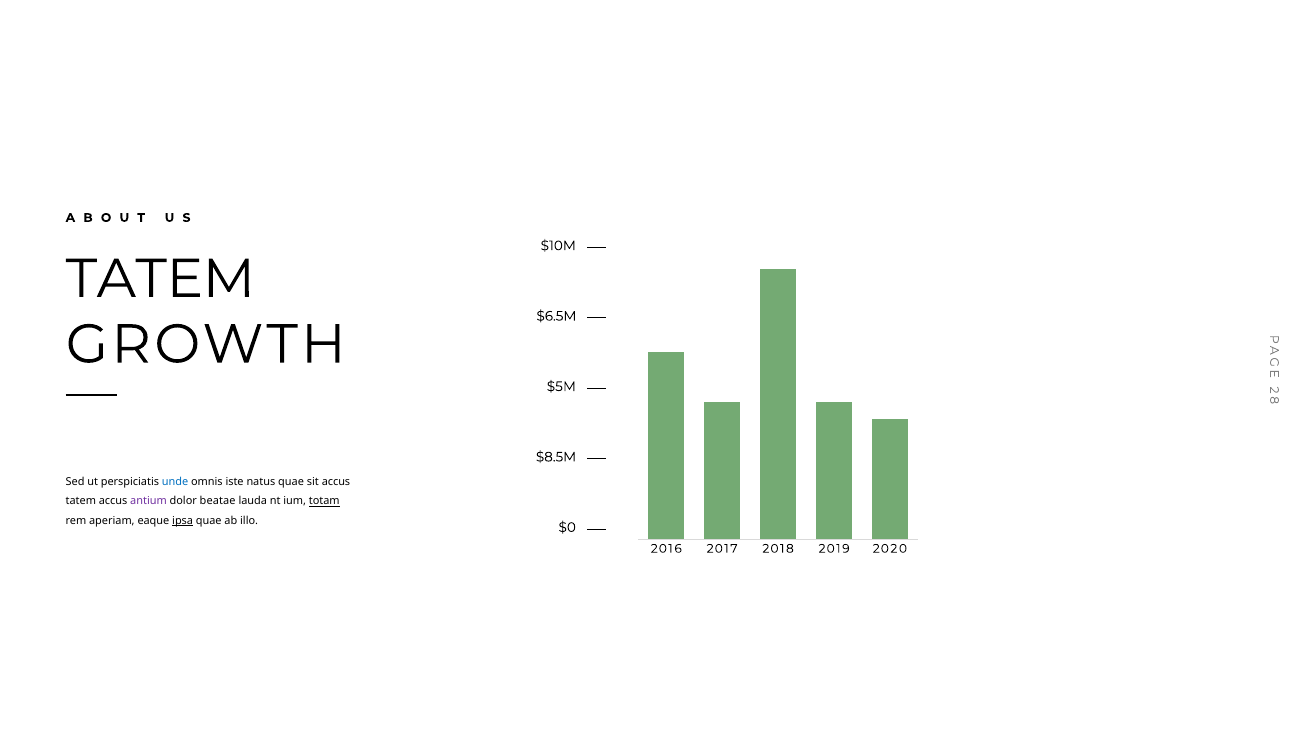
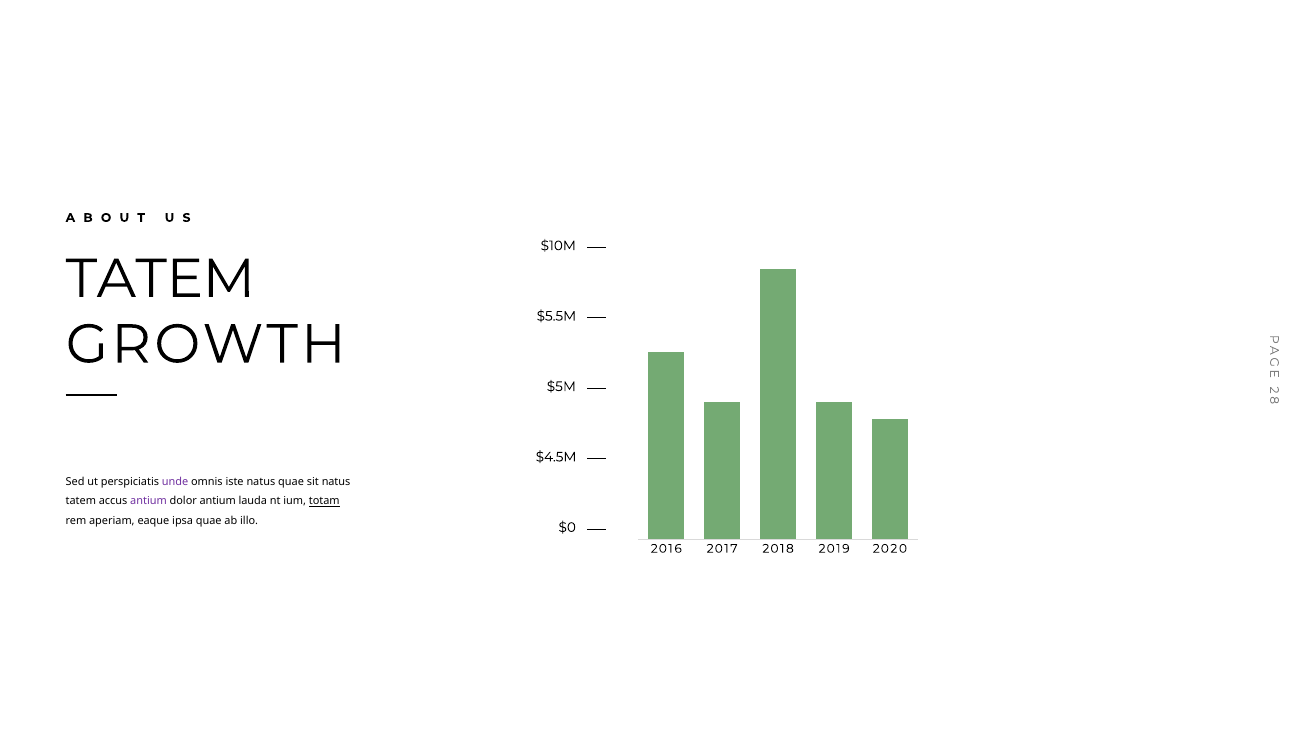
$6.5M: $6.5M -> $5.5M
$8.5M: $8.5M -> $4.5M
unde colour: blue -> purple
sit accus: accus -> natus
dolor beatae: beatae -> antium
ipsa underline: present -> none
